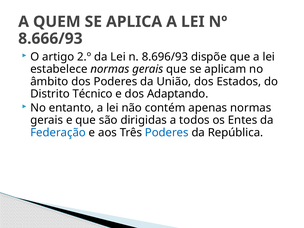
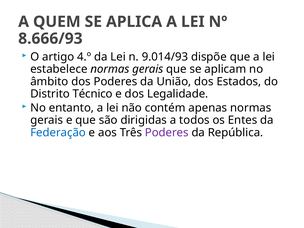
2.º: 2.º -> 4.º
8.696/93: 8.696/93 -> 9.014/93
Adaptando: Adaptando -> Legalidade
Poderes at (167, 132) colour: blue -> purple
